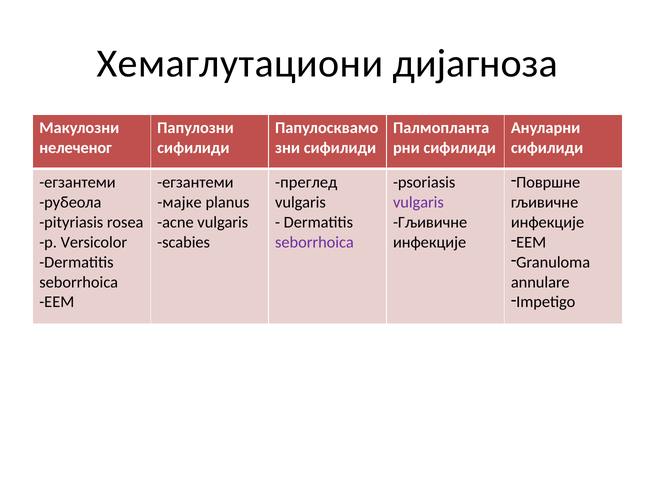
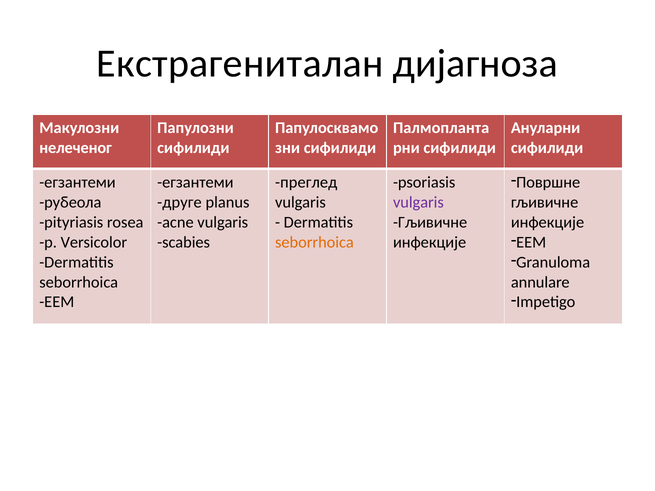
Хемаглутациони: Хемаглутациони -> Екстрагениталан
мајке: мајке -> друге
seborrhoica at (314, 242) colour: purple -> orange
